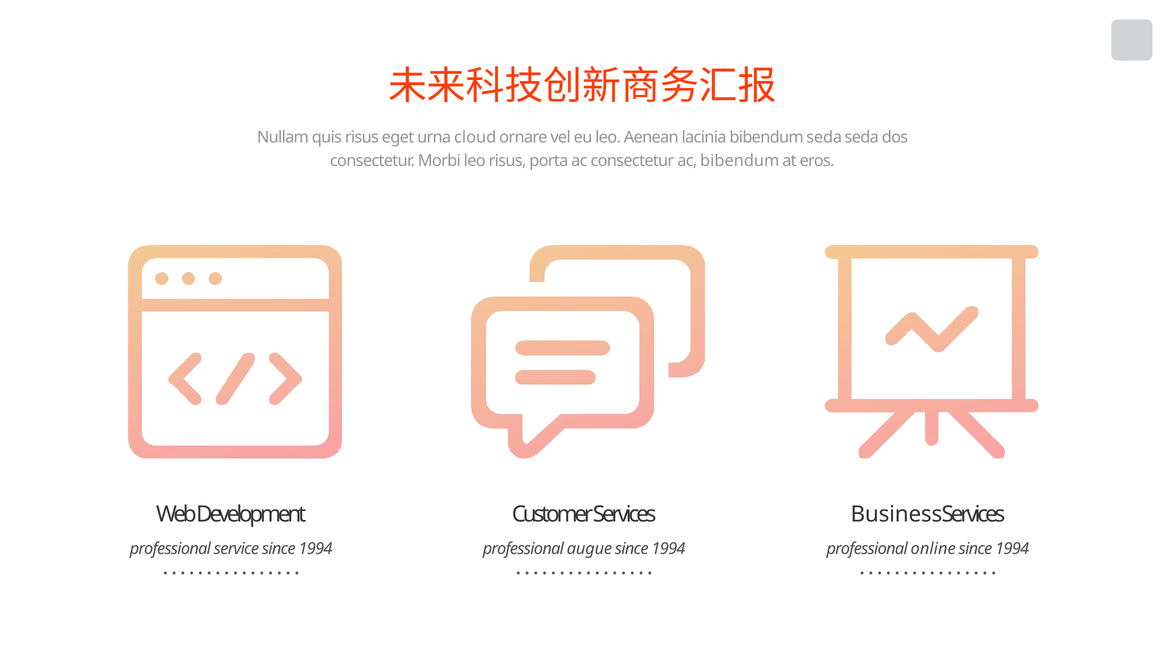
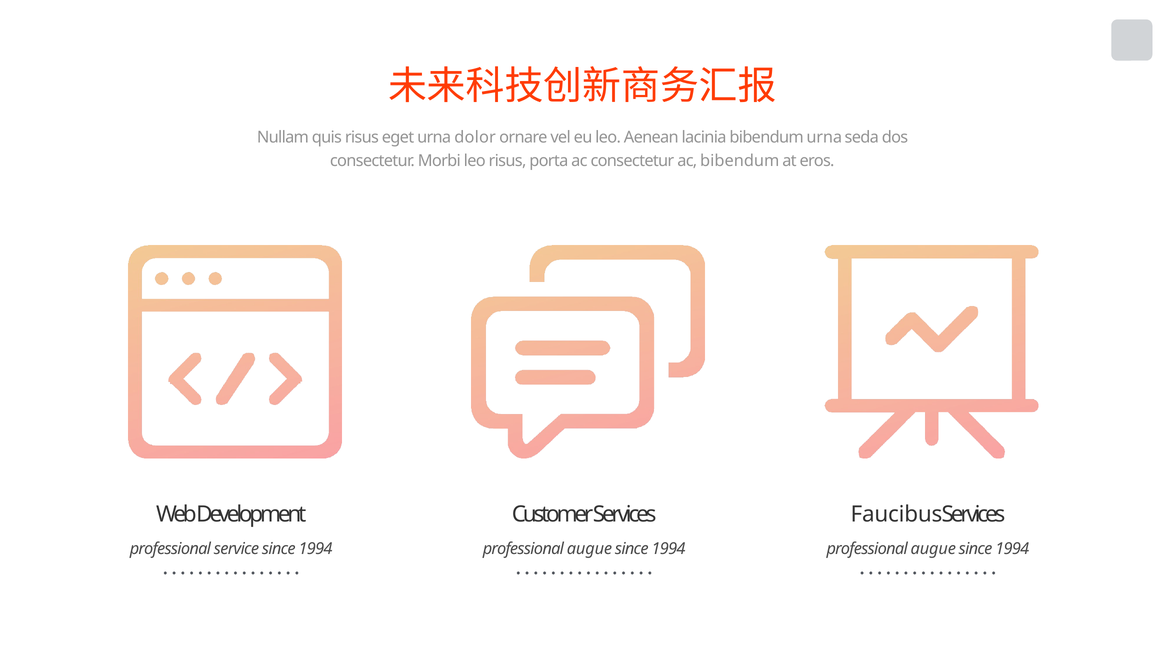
cloud: cloud -> dolor
bibendum seda: seda -> urna
Business: Business -> Faucibus
online at (933, 548): online -> augue
